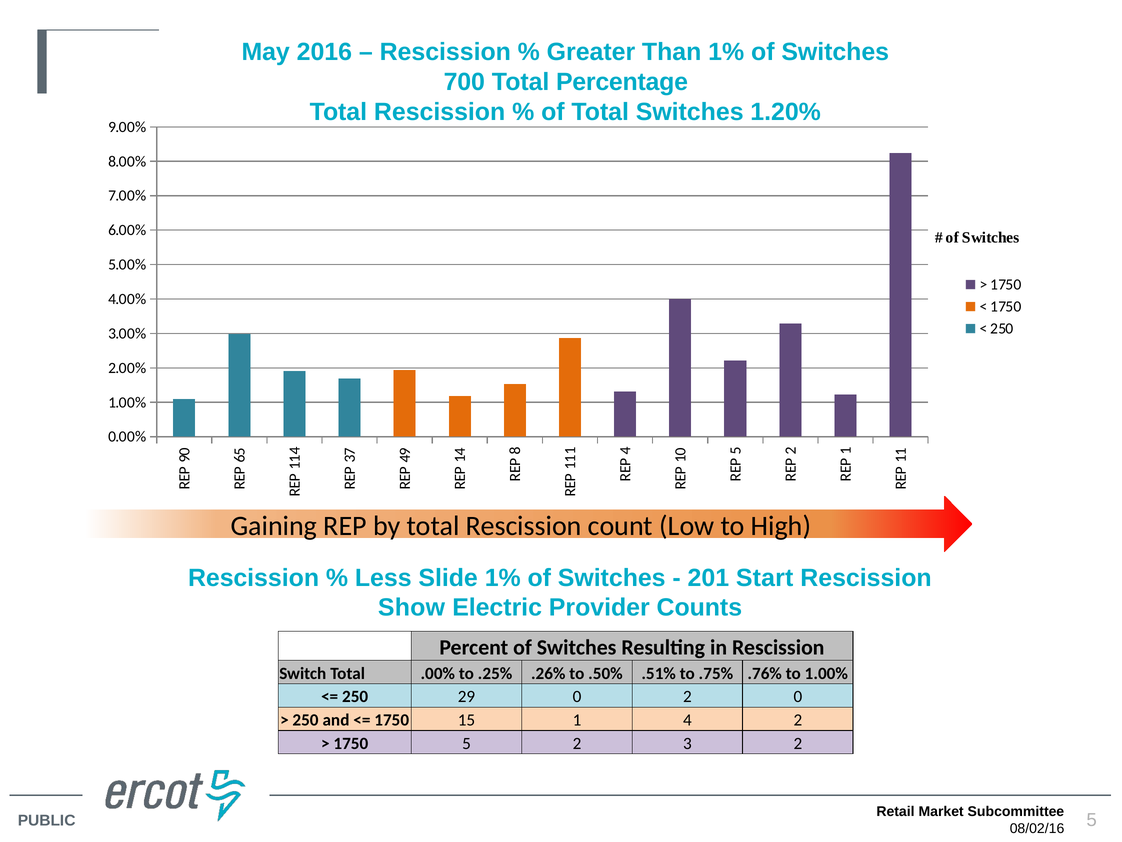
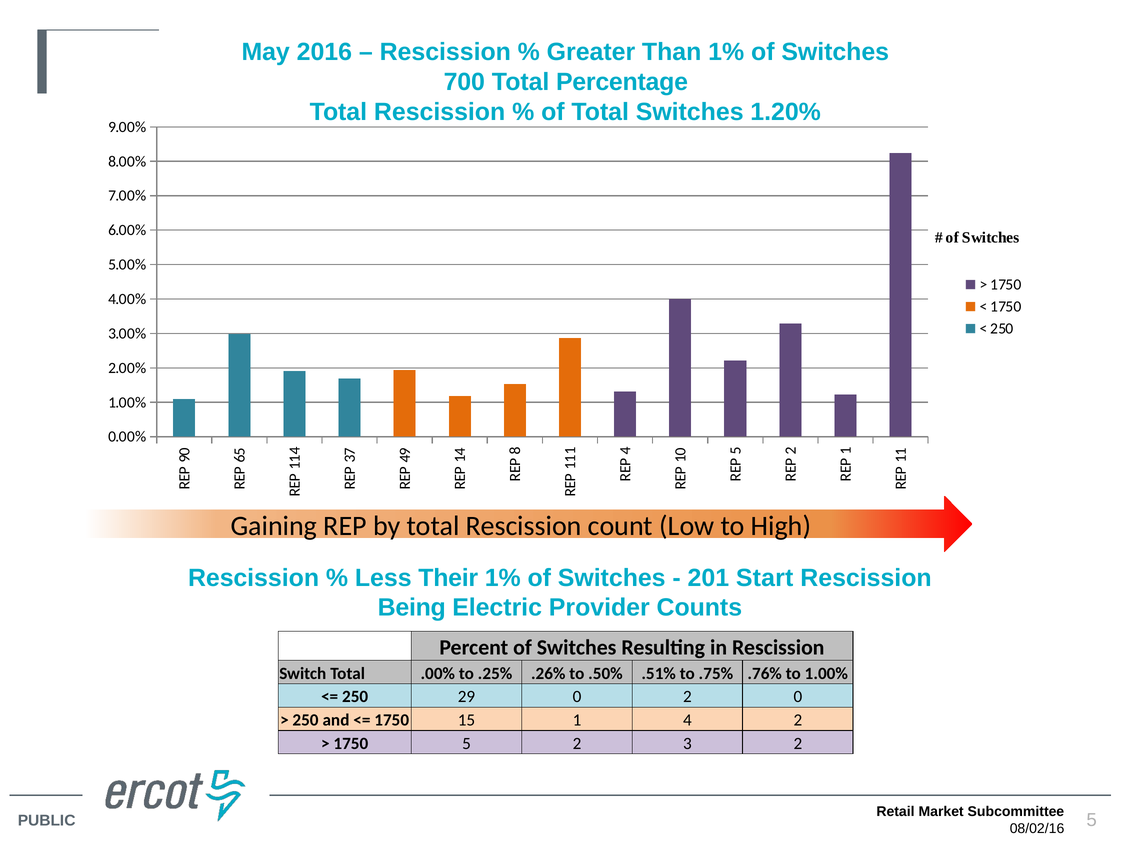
Slide: Slide -> Their
Show: Show -> Being
